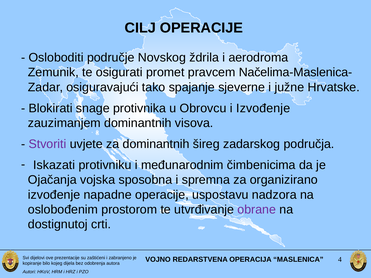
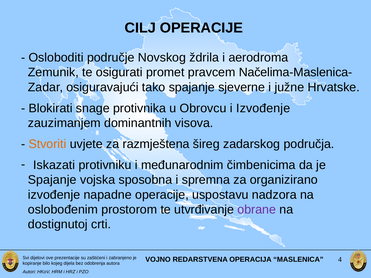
Stvoriti colour: purple -> orange
za dominantnih: dominantnih -> razmještena
Ojačanja at (52, 180): Ojačanja -> Spajanje
